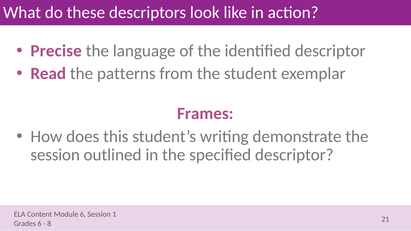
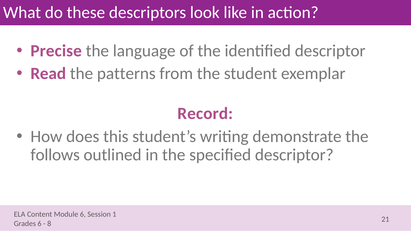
Frames: Frames -> Record
session at (55, 155): session -> follows
